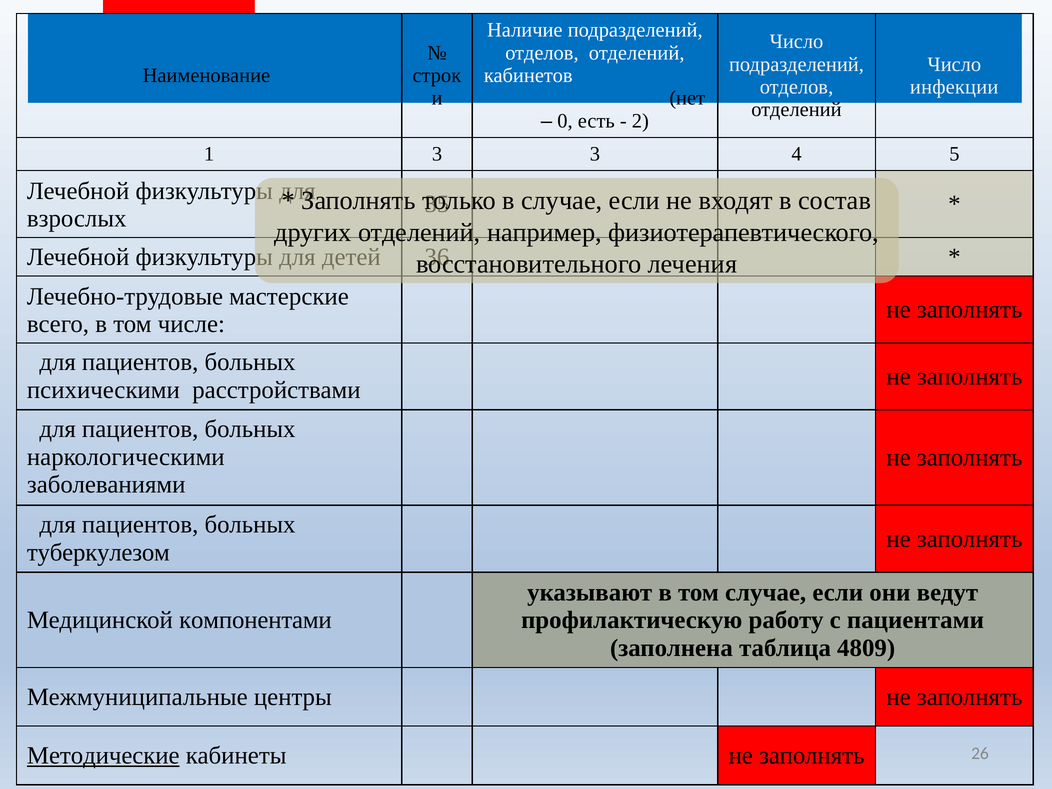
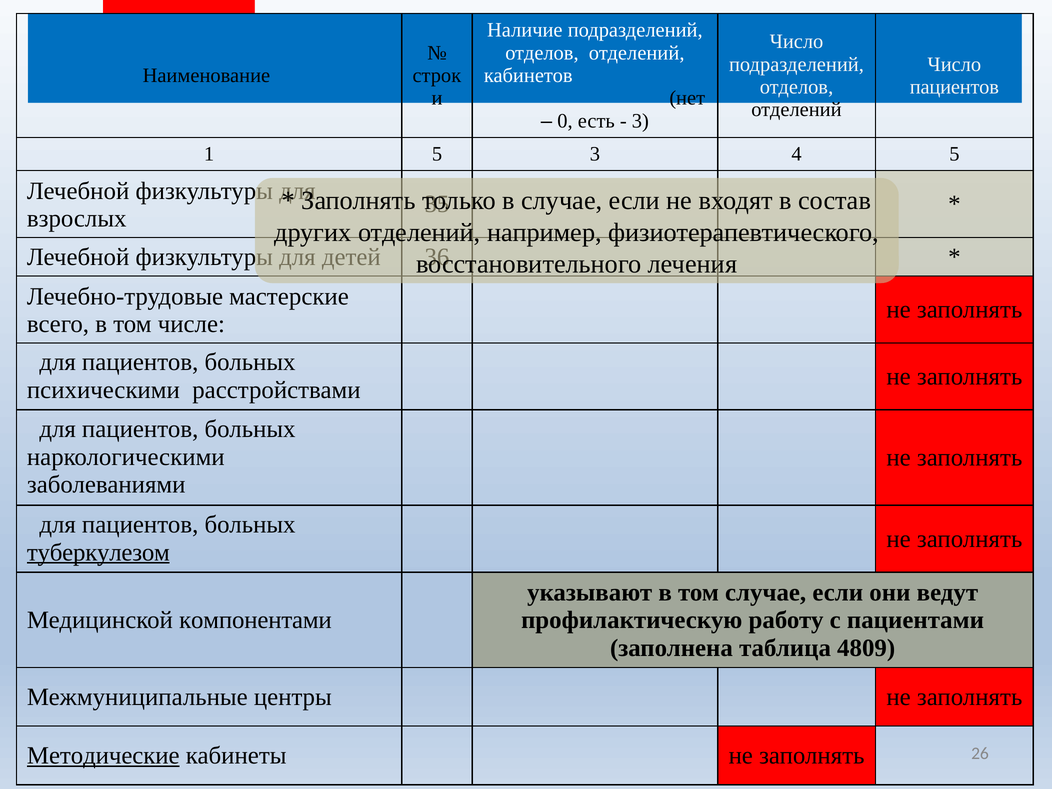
инфекции at (954, 87): инфекции -> пациентов
2 at (640, 121): 2 -> 3
1 3: 3 -> 5
туберкулезом underline: none -> present
